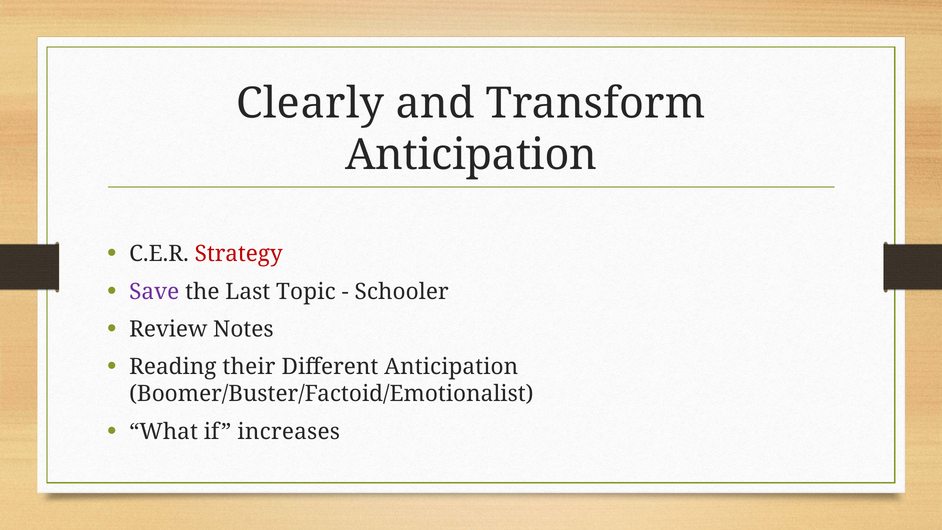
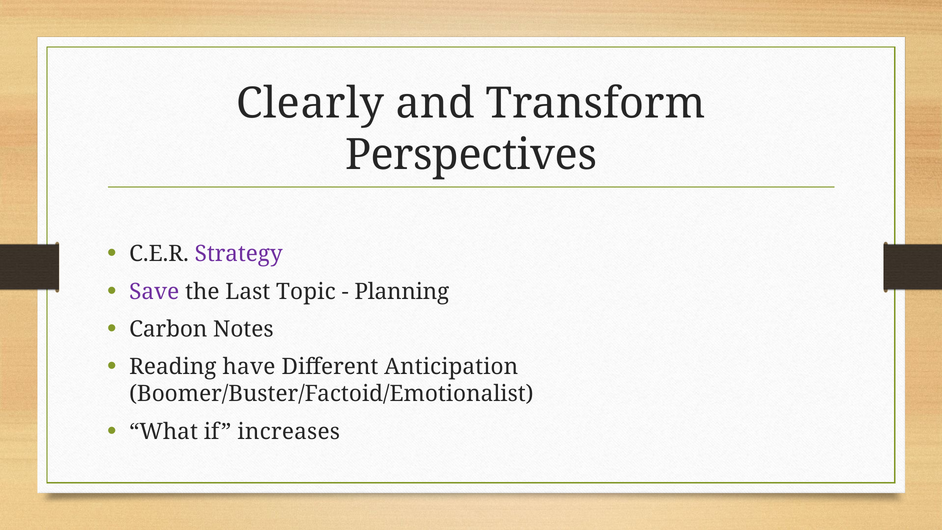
Anticipation at (471, 155): Anticipation -> Perspectives
Strategy colour: red -> purple
Schooler: Schooler -> Planning
Review: Review -> Carbon
their: their -> have
